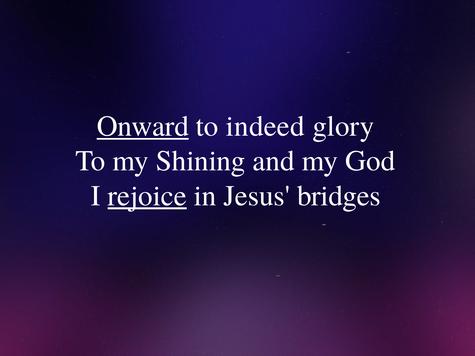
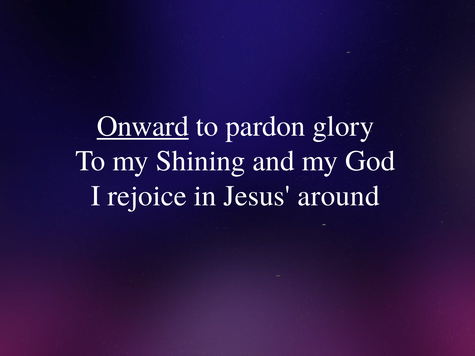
indeed: indeed -> pardon
rejoice underline: present -> none
bridges: bridges -> around
